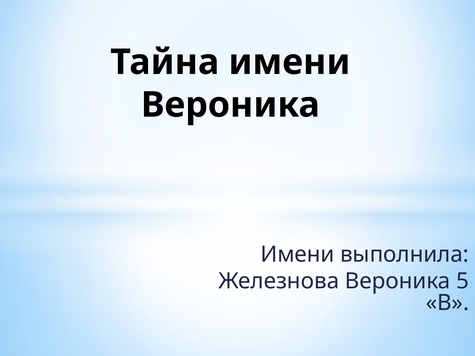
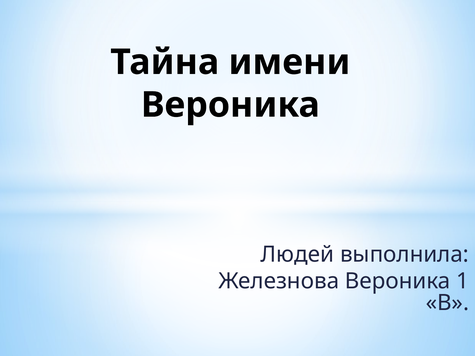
Имени at (297, 254): Имени -> Людей
5: 5 -> 1
